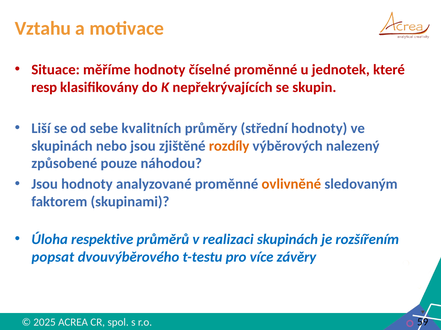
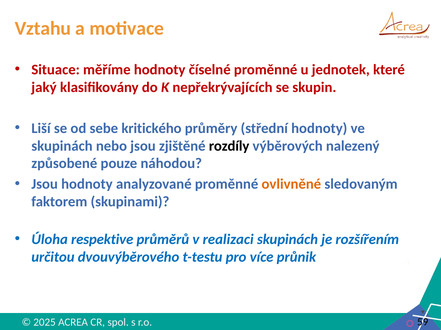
resp: resp -> jaký
kvalitních: kvalitních -> kritického
rozdíly colour: orange -> black
popsat: popsat -> určitou
závěry: závěry -> průnik
